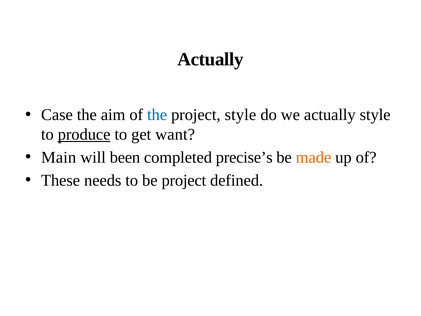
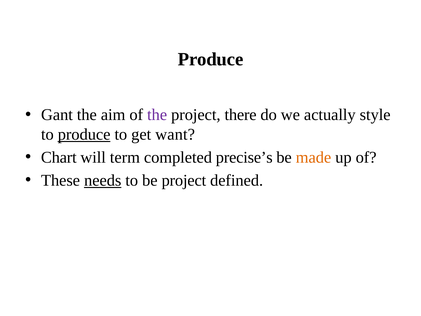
Actually at (211, 59): Actually -> Produce
Case: Case -> Gant
the at (157, 115) colour: blue -> purple
project style: style -> there
Main: Main -> Chart
been: been -> term
needs underline: none -> present
